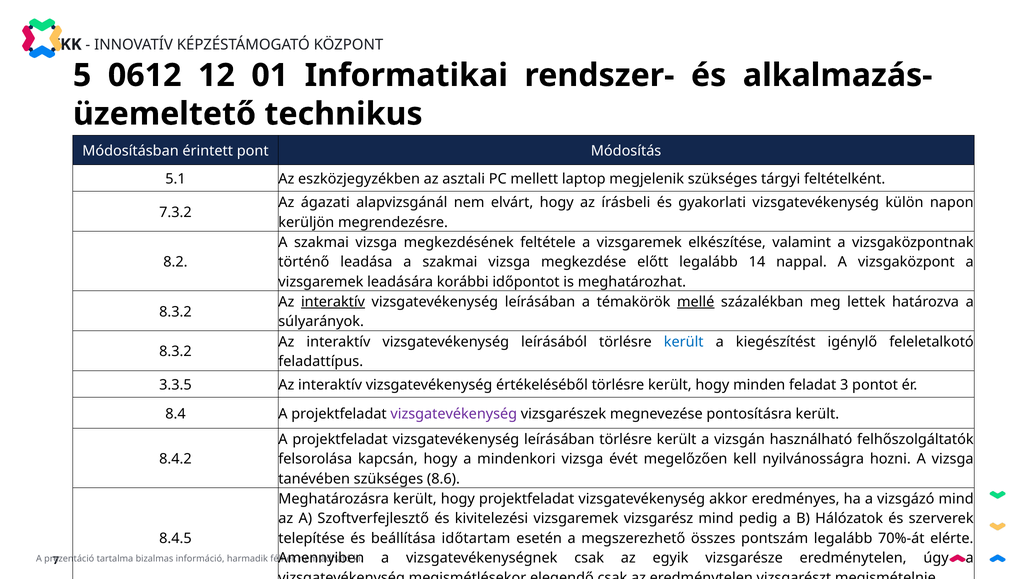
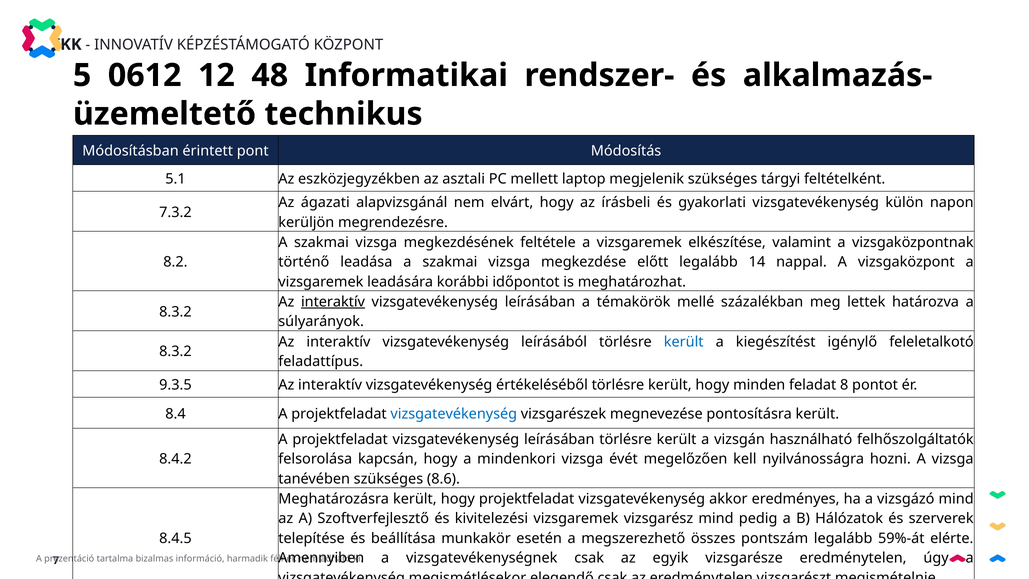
01: 01 -> 48
mellé underline: present -> none
3.3.5: 3.3.5 -> 9.3.5
3: 3 -> 8
vizsgatevékenység at (454, 414) colour: purple -> blue
időtartam: időtartam -> munkakör
70%-át: 70%-át -> 59%-át
